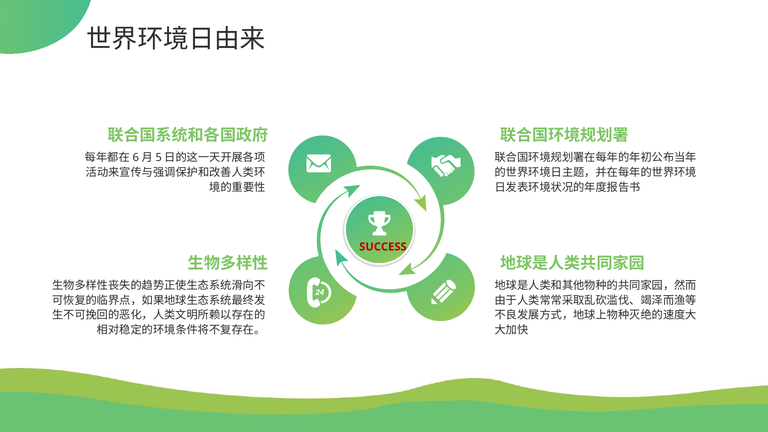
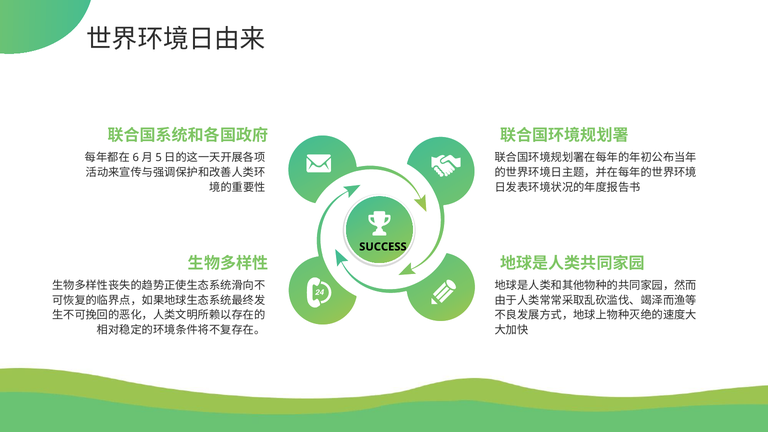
SUCCESS colour: red -> black
